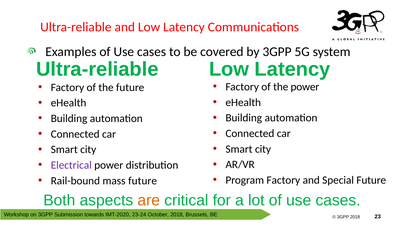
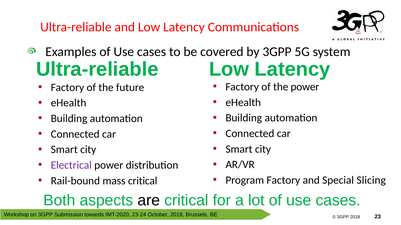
Special Future: Future -> Slicing
mass future: future -> critical
are colour: orange -> black
